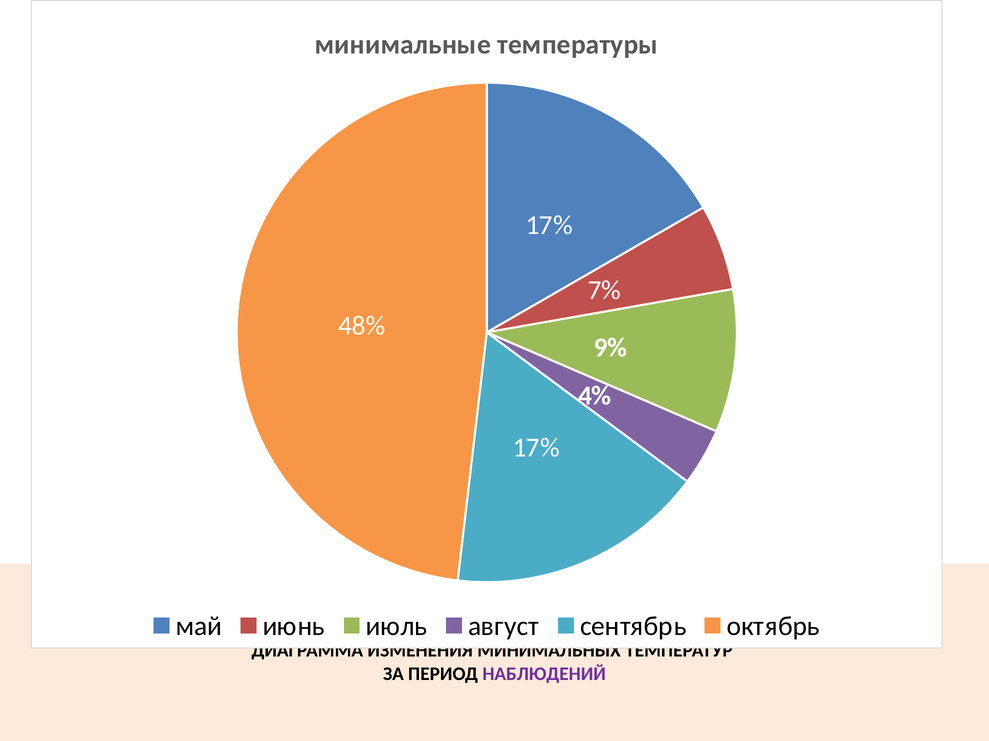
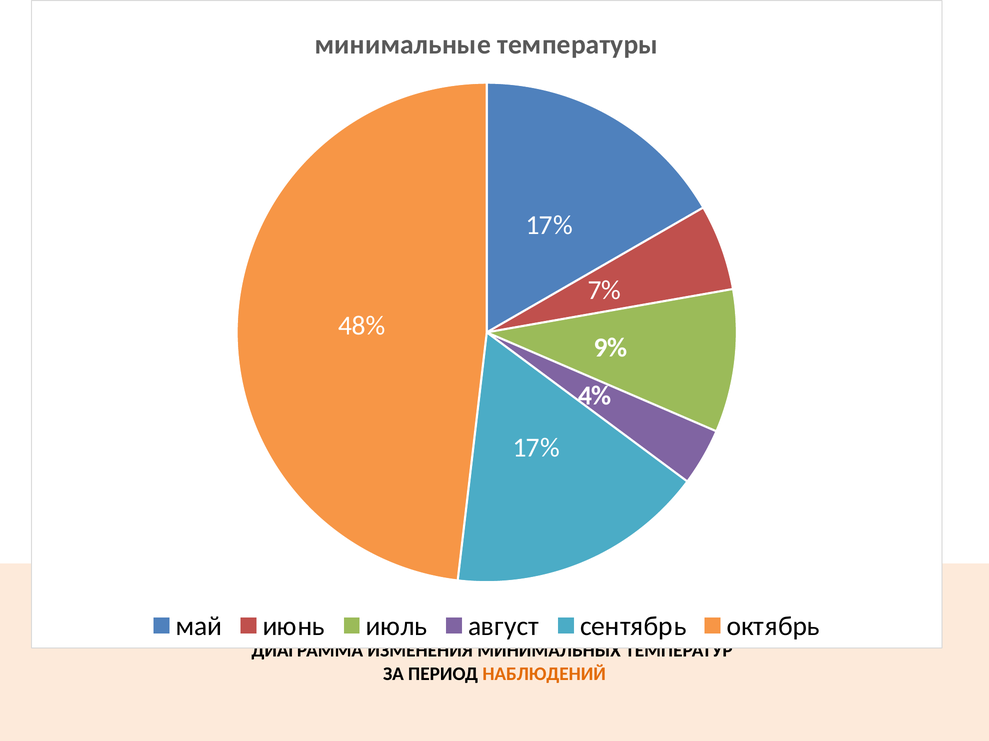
НАБЛЮДЕНИЙ colour: purple -> orange
